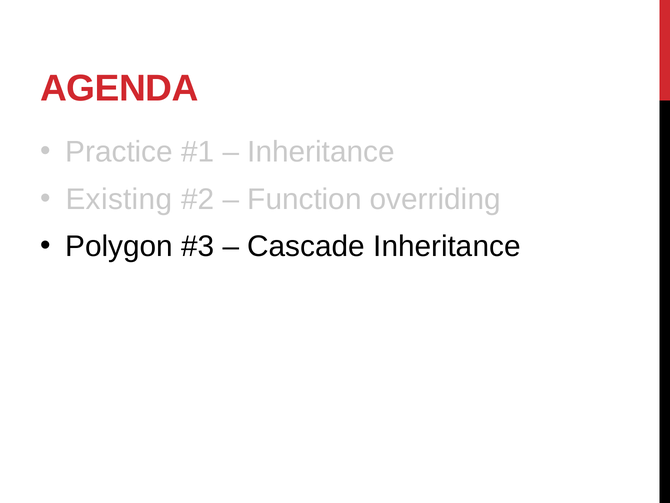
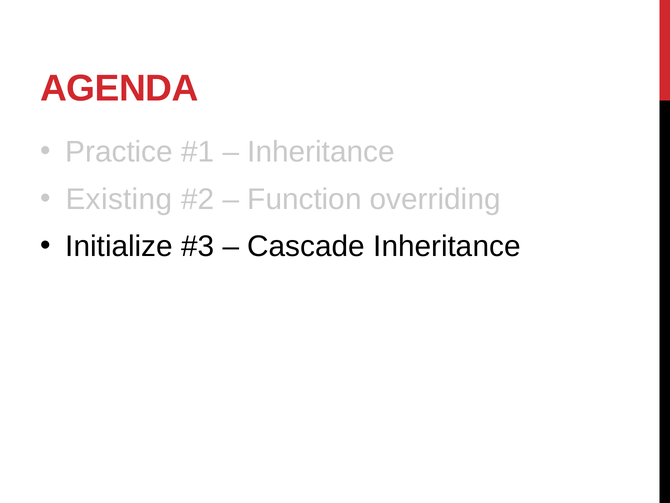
Polygon: Polygon -> Initialize
